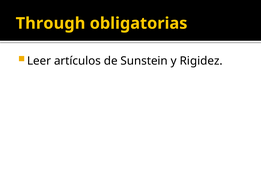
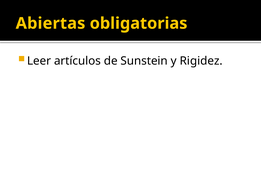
Through: Through -> Abiertas
